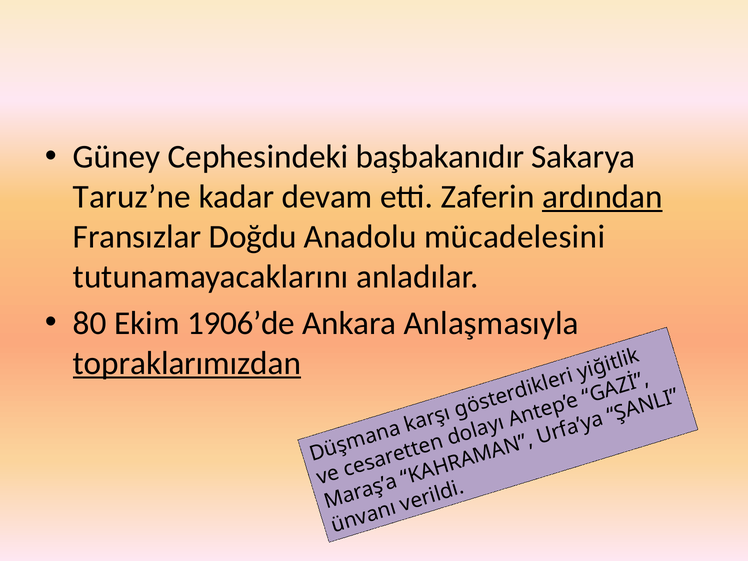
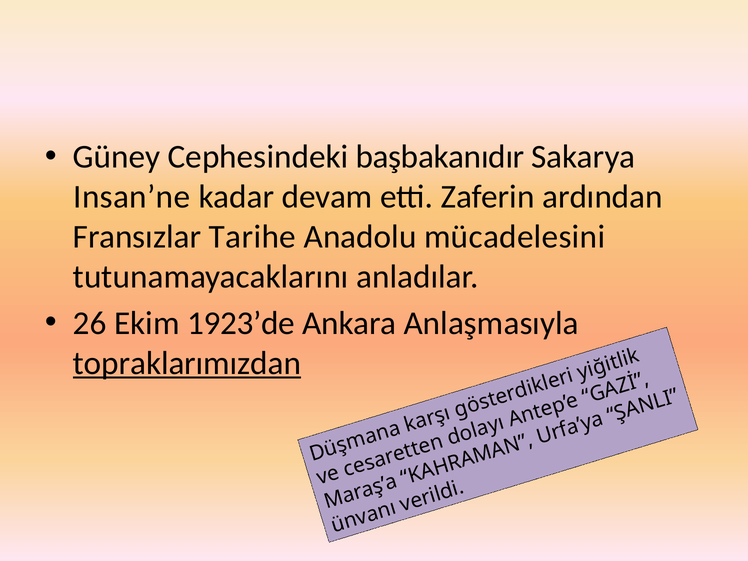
Taruz’ne: Taruz’ne -> Insan’ne
ardından underline: present -> none
Doğdu: Doğdu -> Tarihe
80: 80 -> 26
1906’de: 1906’de -> 1923’de
